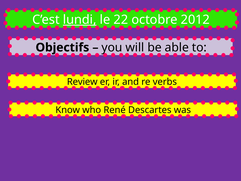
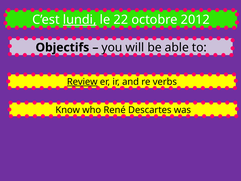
Review underline: none -> present
